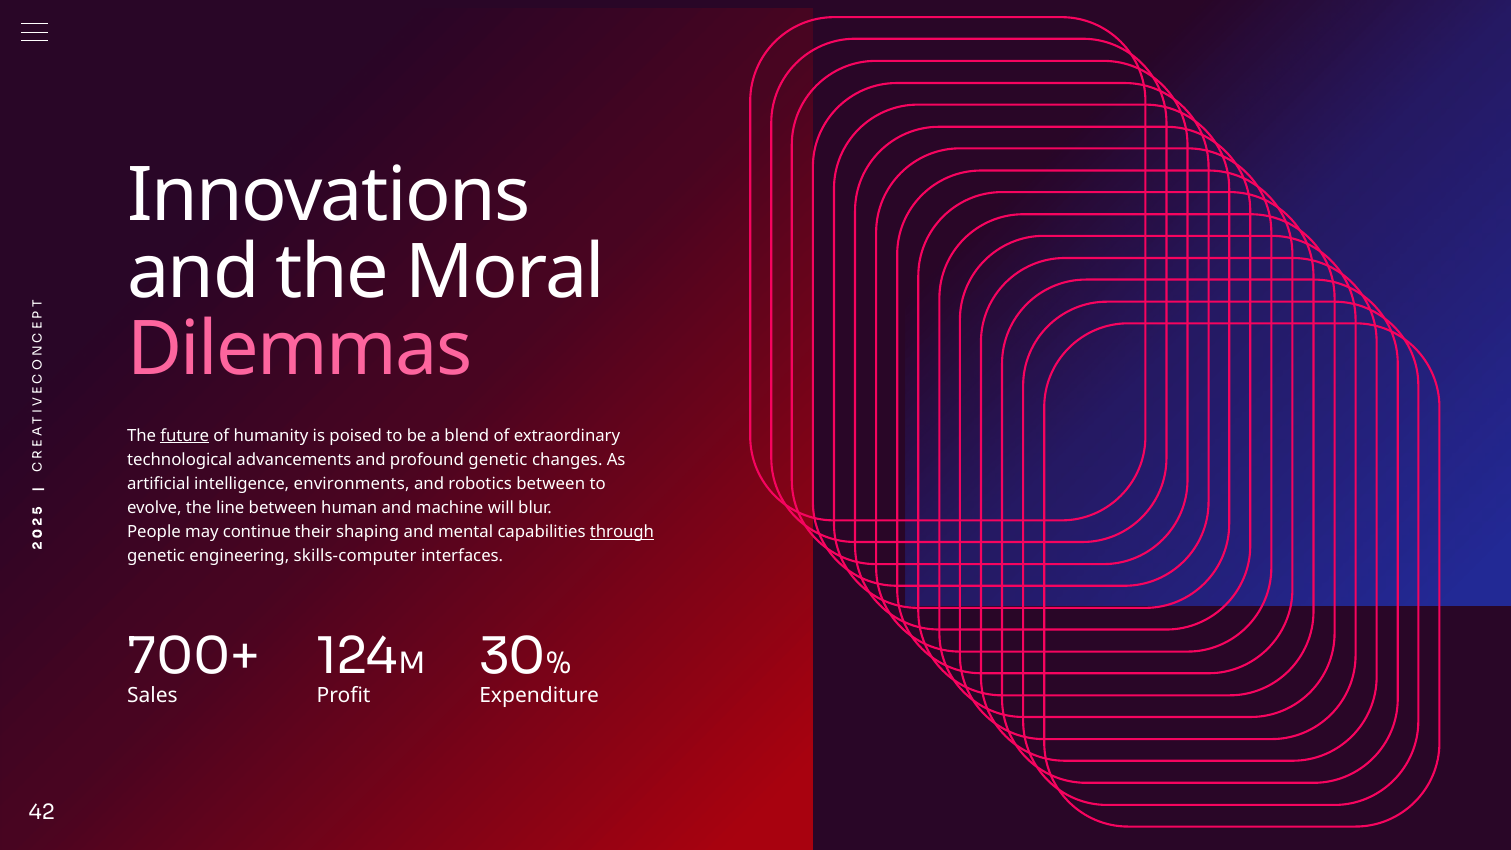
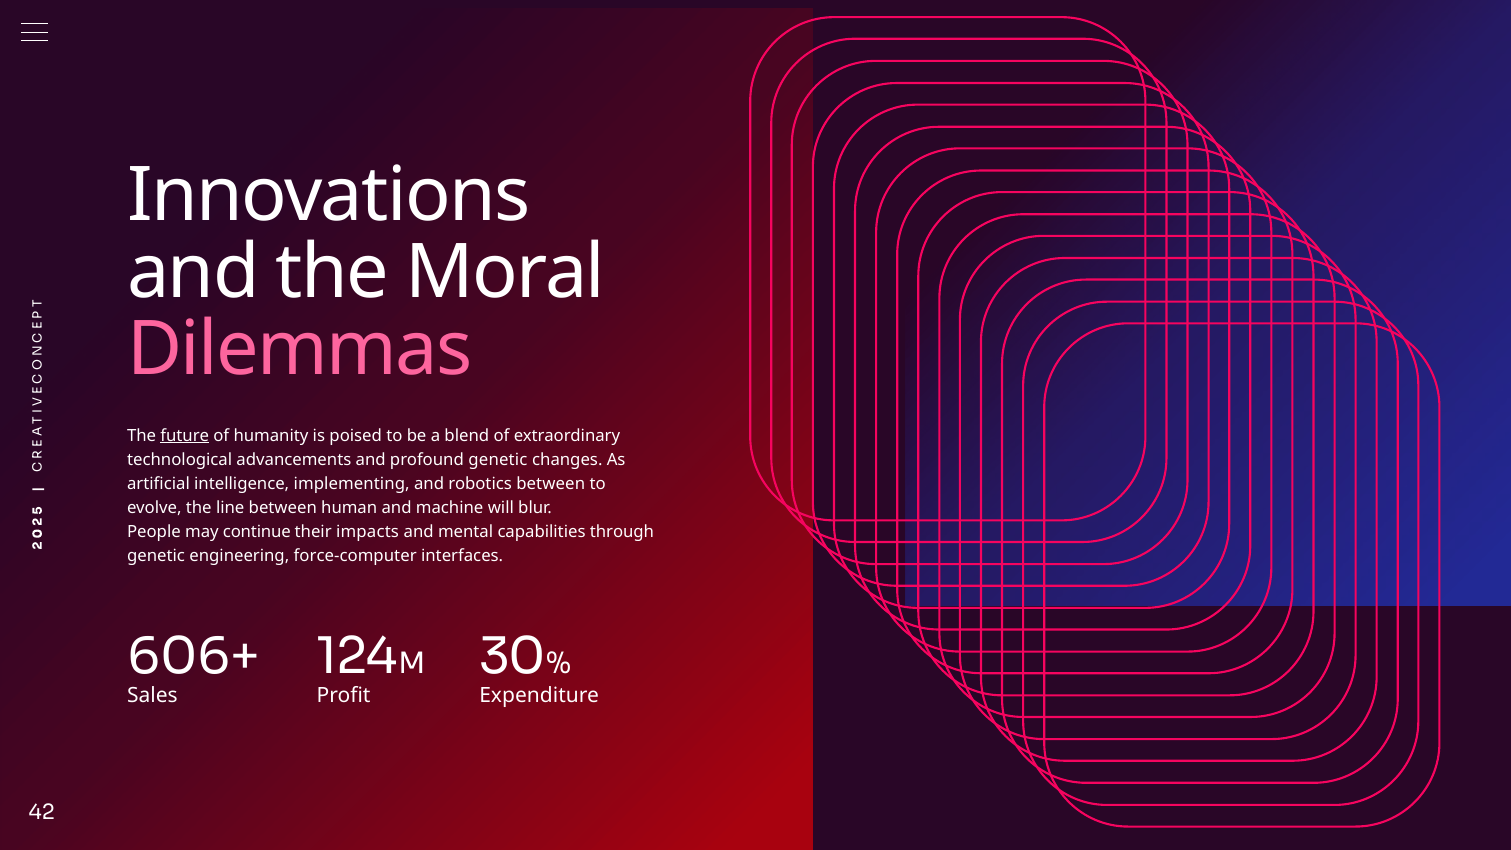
environments: environments -> implementing
shaping: shaping -> impacts
through underline: present -> none
skills-computer: skills-computer -> force-computer
700+: 700+ -> 606+
